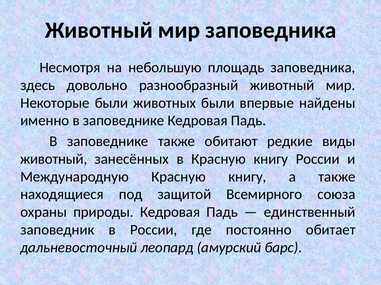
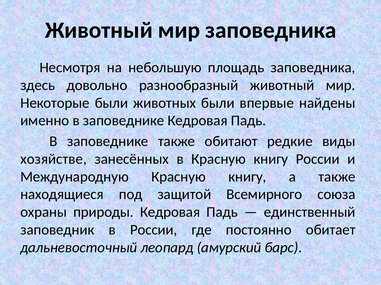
животный at (54, 159): животный -> хозяйстве
